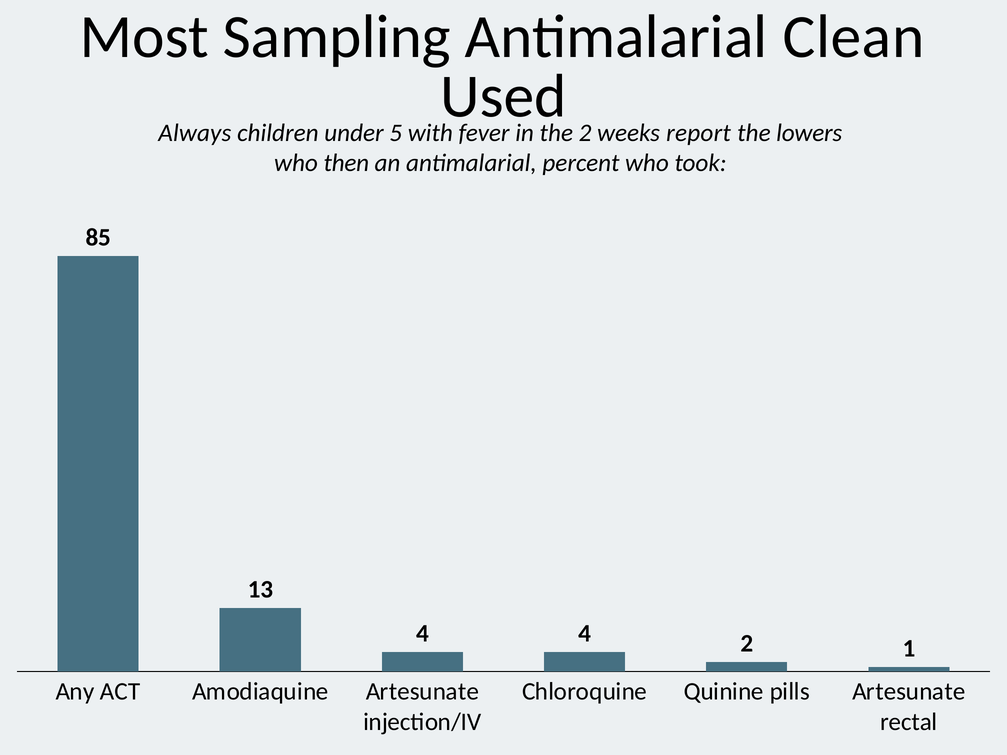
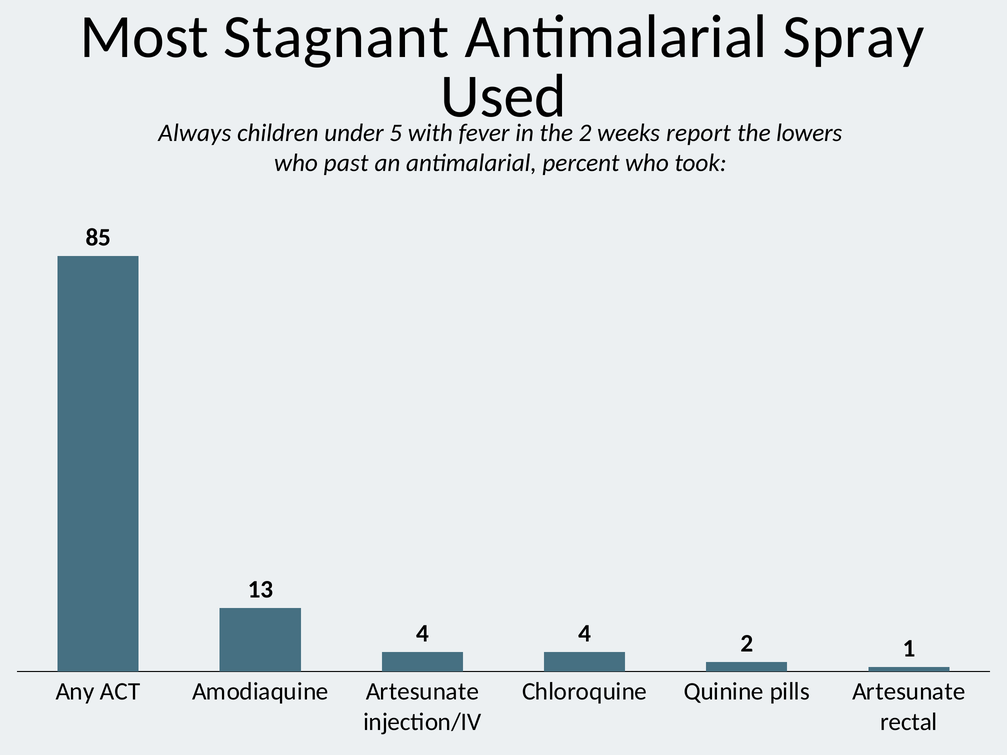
Sampling: Sampling -> Stagnant
Clean: Clean -> Spray
then: then -> past
